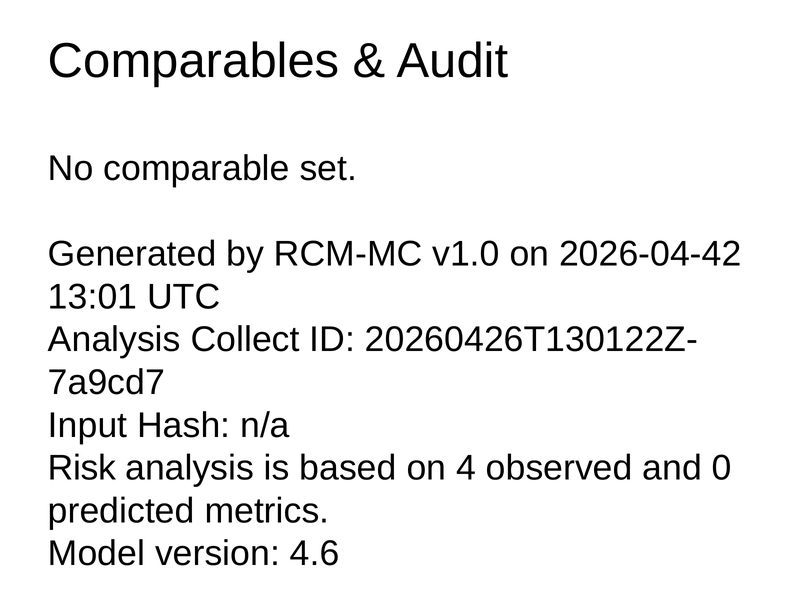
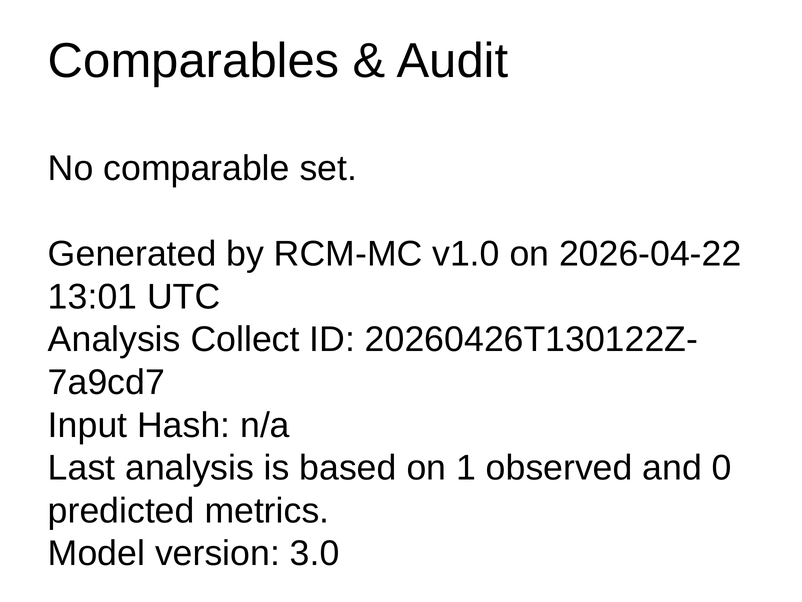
2026-04-42: 2026-04-42 -> 2026-04-22
Risk: Risk -> Last
4: 4 -> 1
4.6: 4.6 -> 3.0
